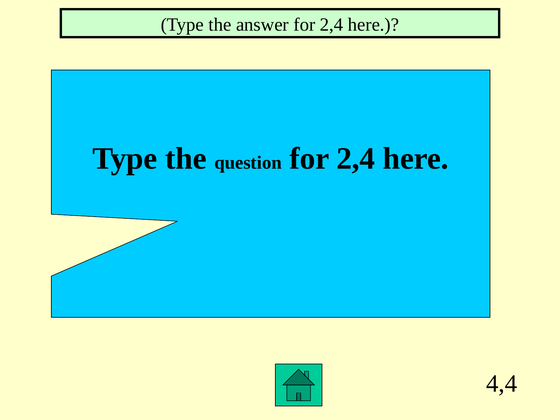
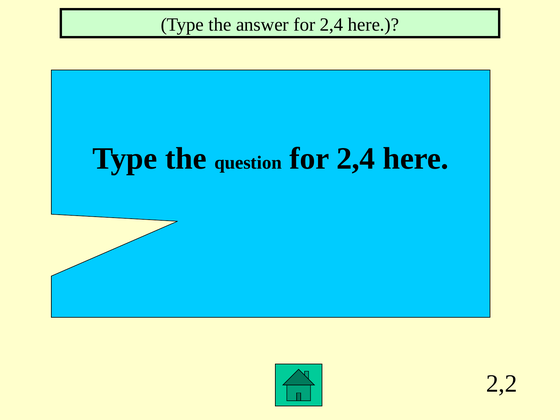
4,4: 4,4 -> 2,2
